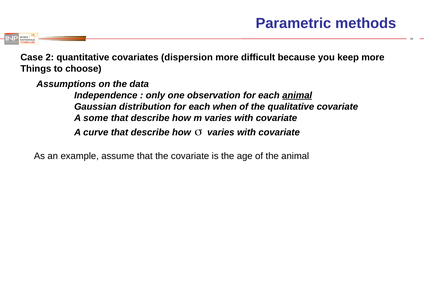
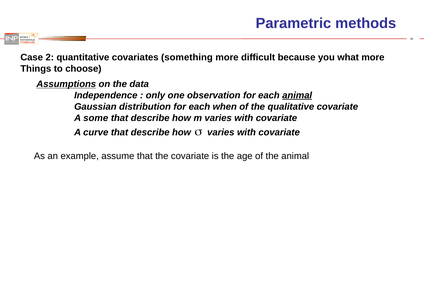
dispersion: dispersion -> something
keep: keep -> what
Assumptions underline: none -> present
